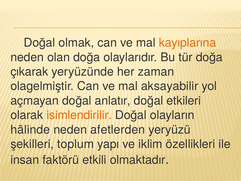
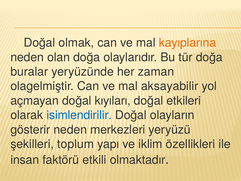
çıkarak: çıkarak -> buralar
anlatır: anlatır -> kıyıları
isimlendirilir colour: orange -> blue
hâlinde: hâlinde -> gösterir
afetlerden: afetlerden -> merkezleri
